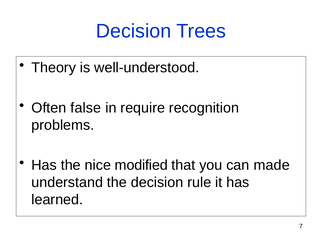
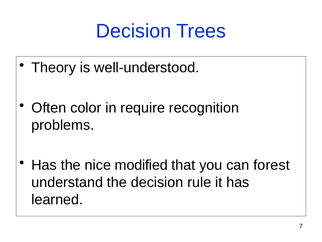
false: false -> color
made: made -> forest
